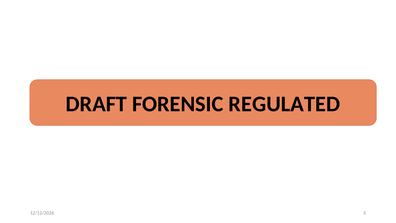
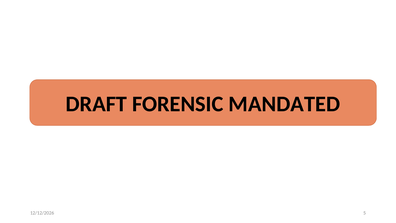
REGULATED: REGULATED -> MANDATED
